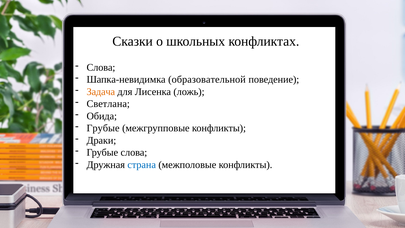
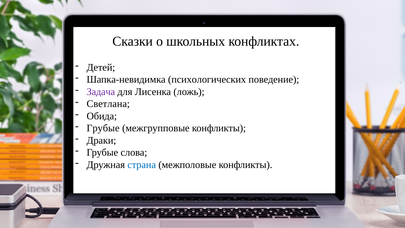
Слова at (101, 67): Слова -> Детей
образовательной: образовательной -> психологических
Задача colour: orange -> purple
